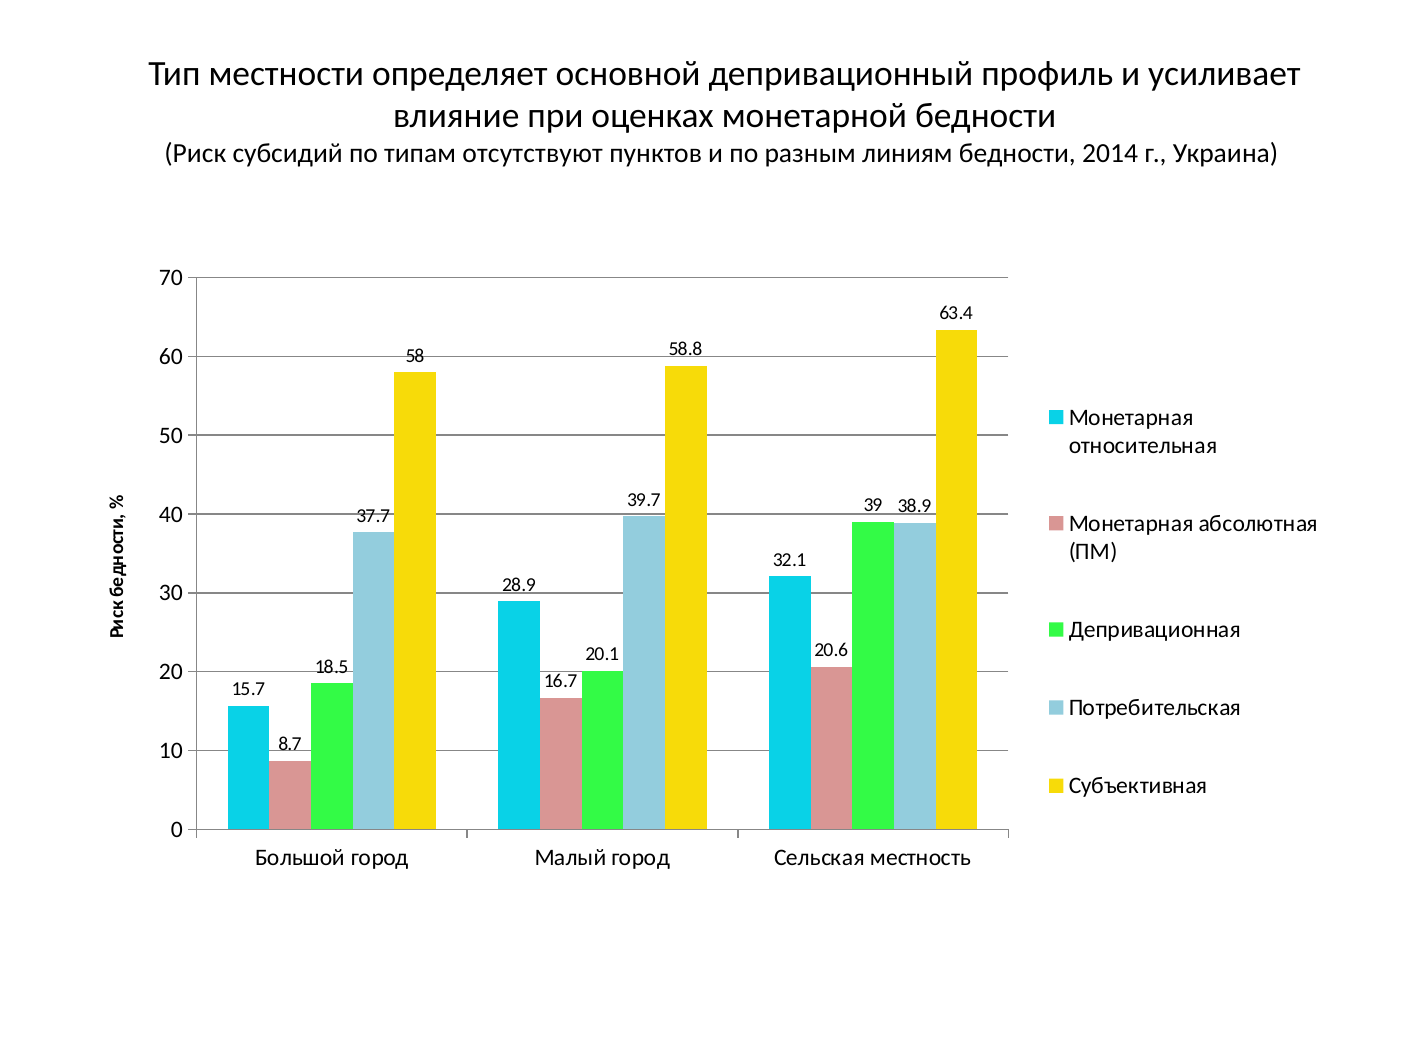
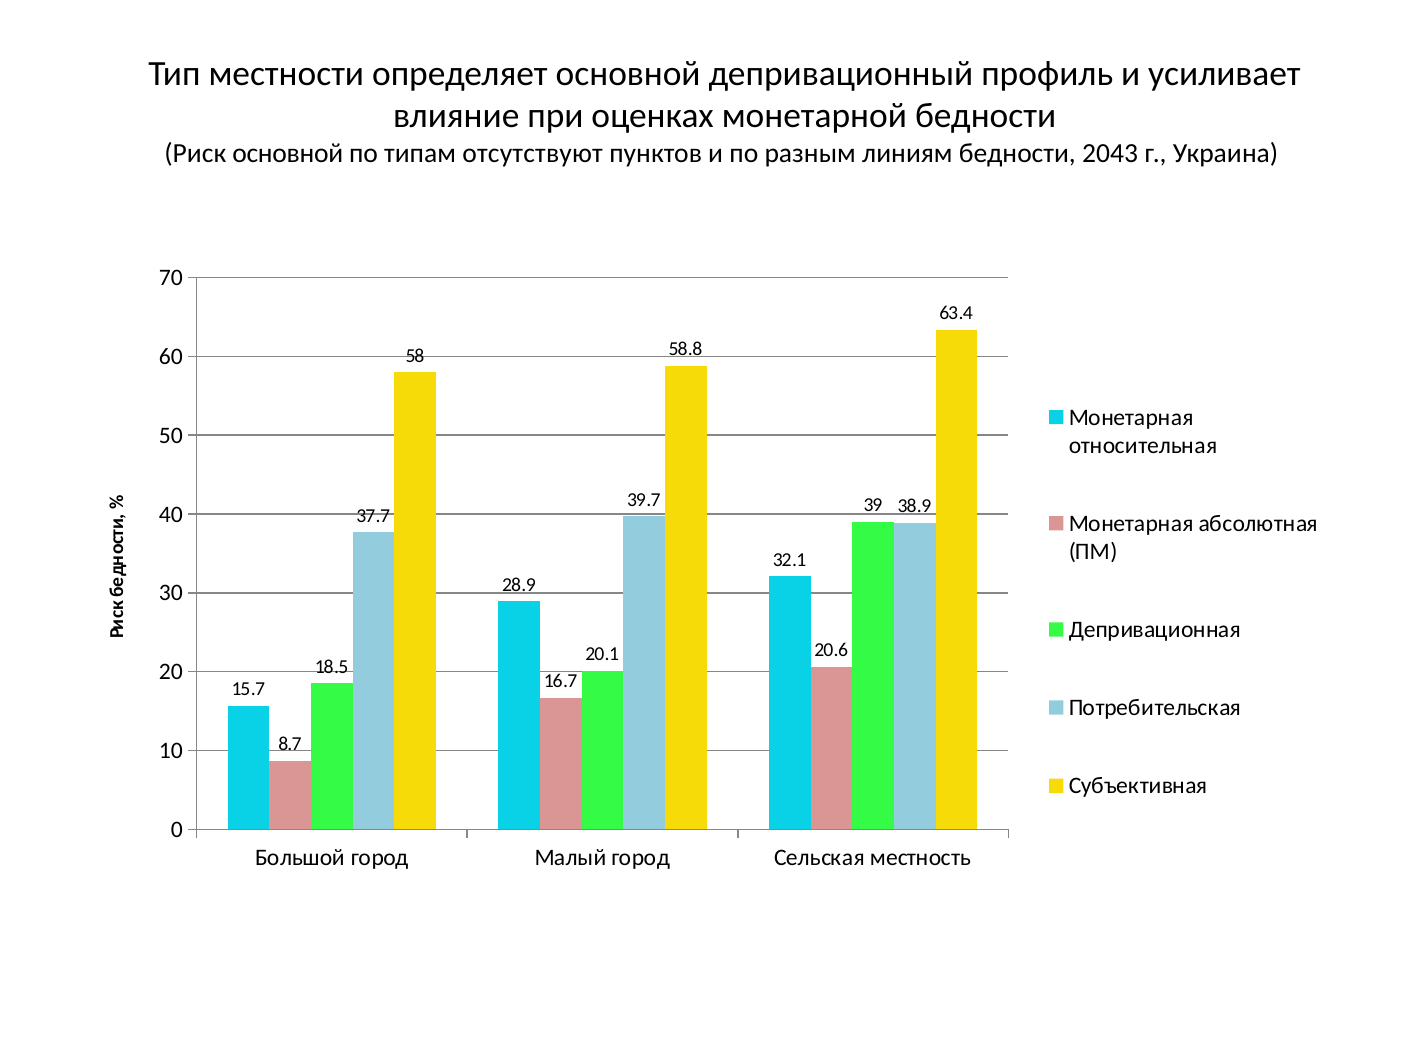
Риск субсидий: субсидий -> основной
2014: 2014 -> 2043
